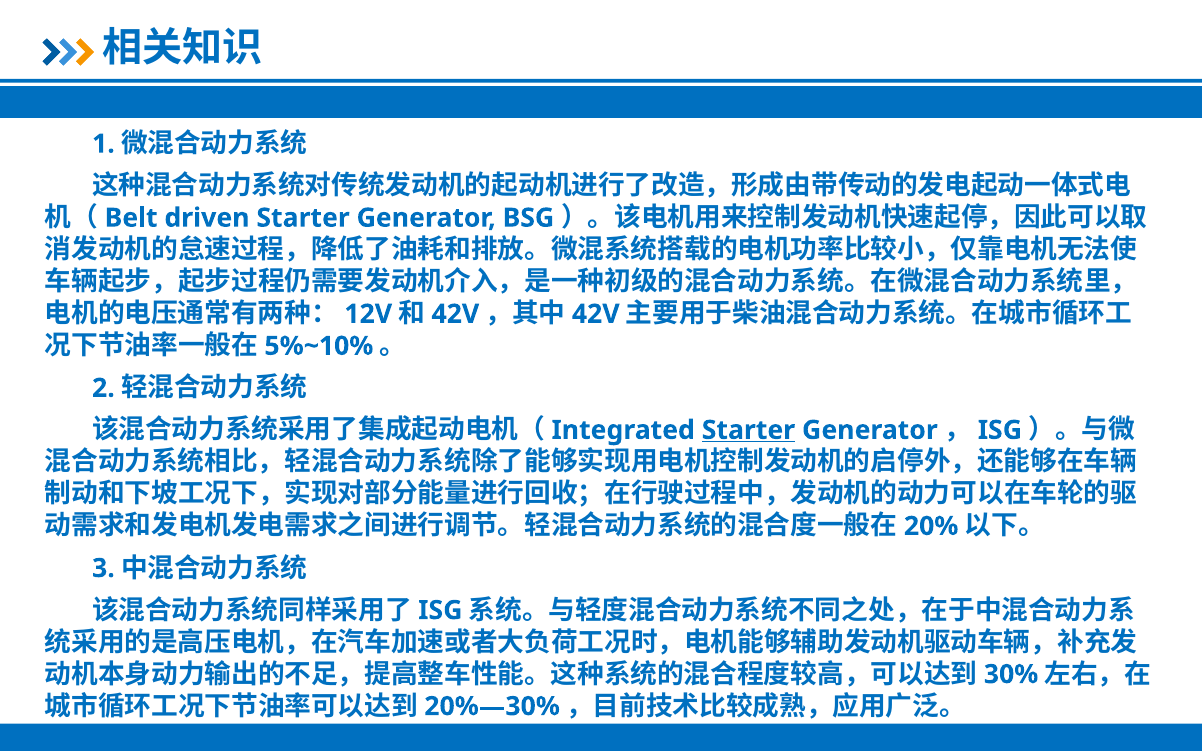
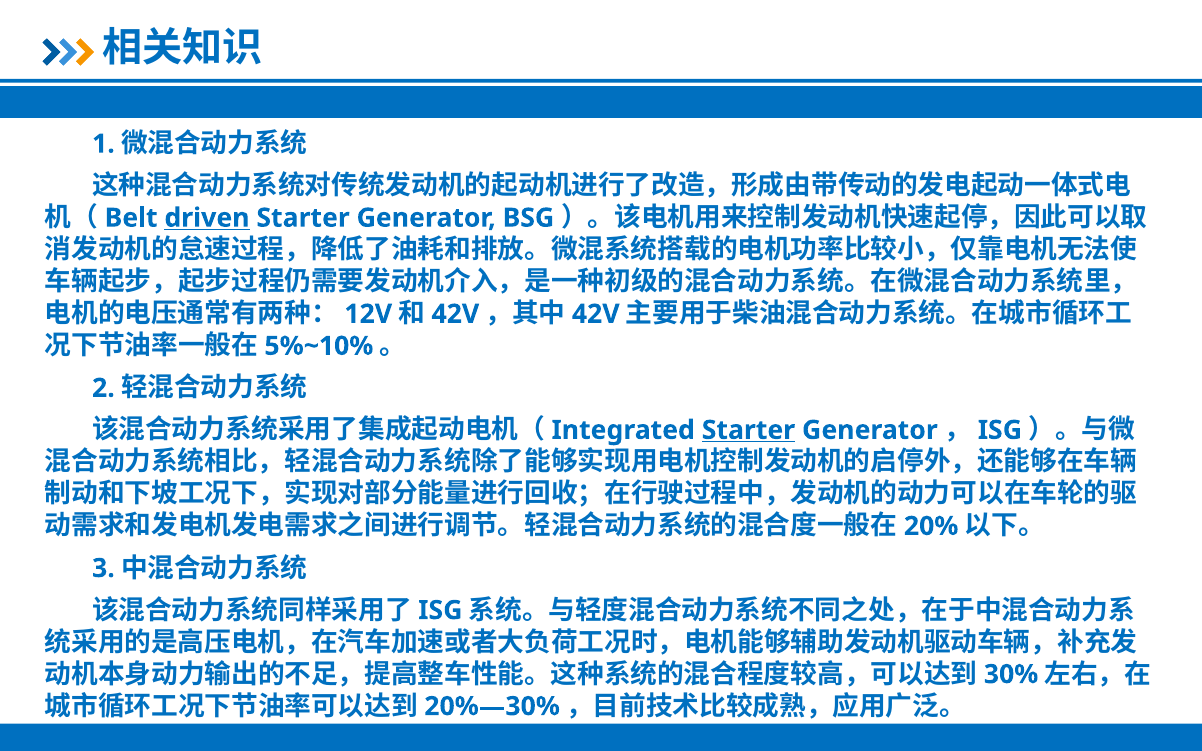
driven underline: none -> present
